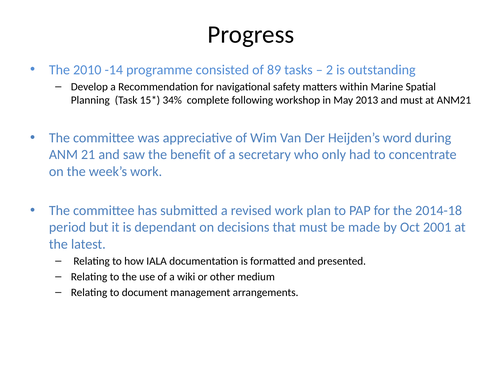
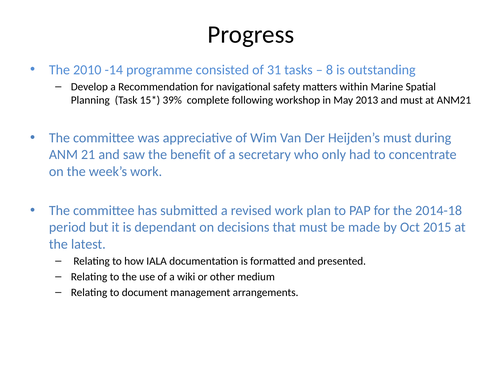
89: 89 -> 31
2: 2 -> 8
34%: 34% -> 39%
Heijden’s word: word -> must
2001: 2001 -> 2015
